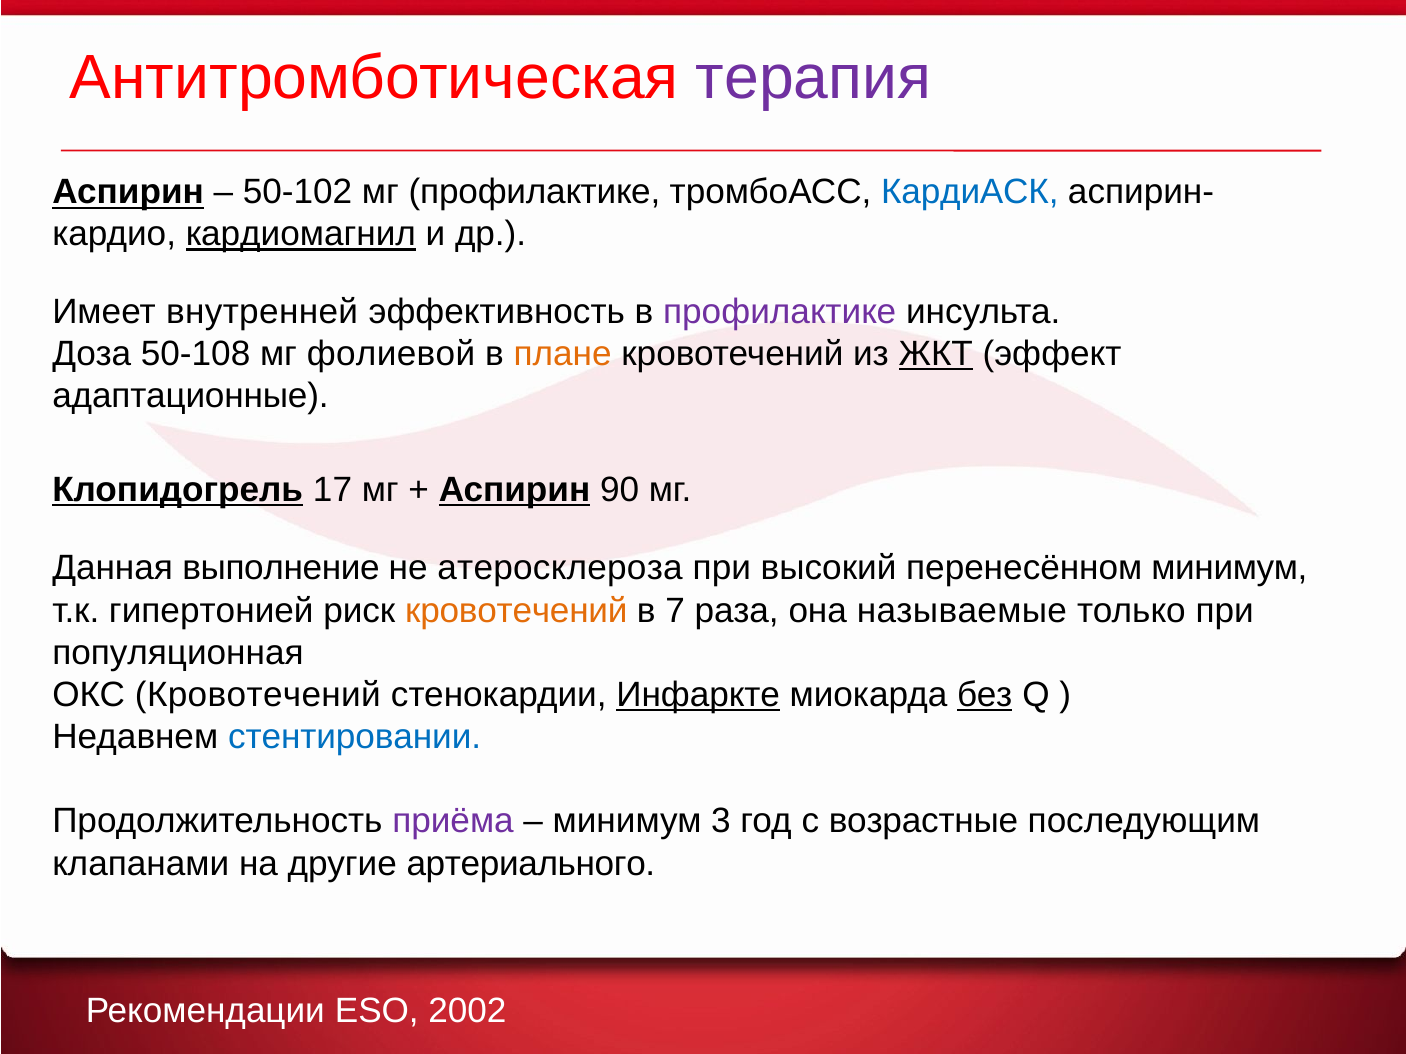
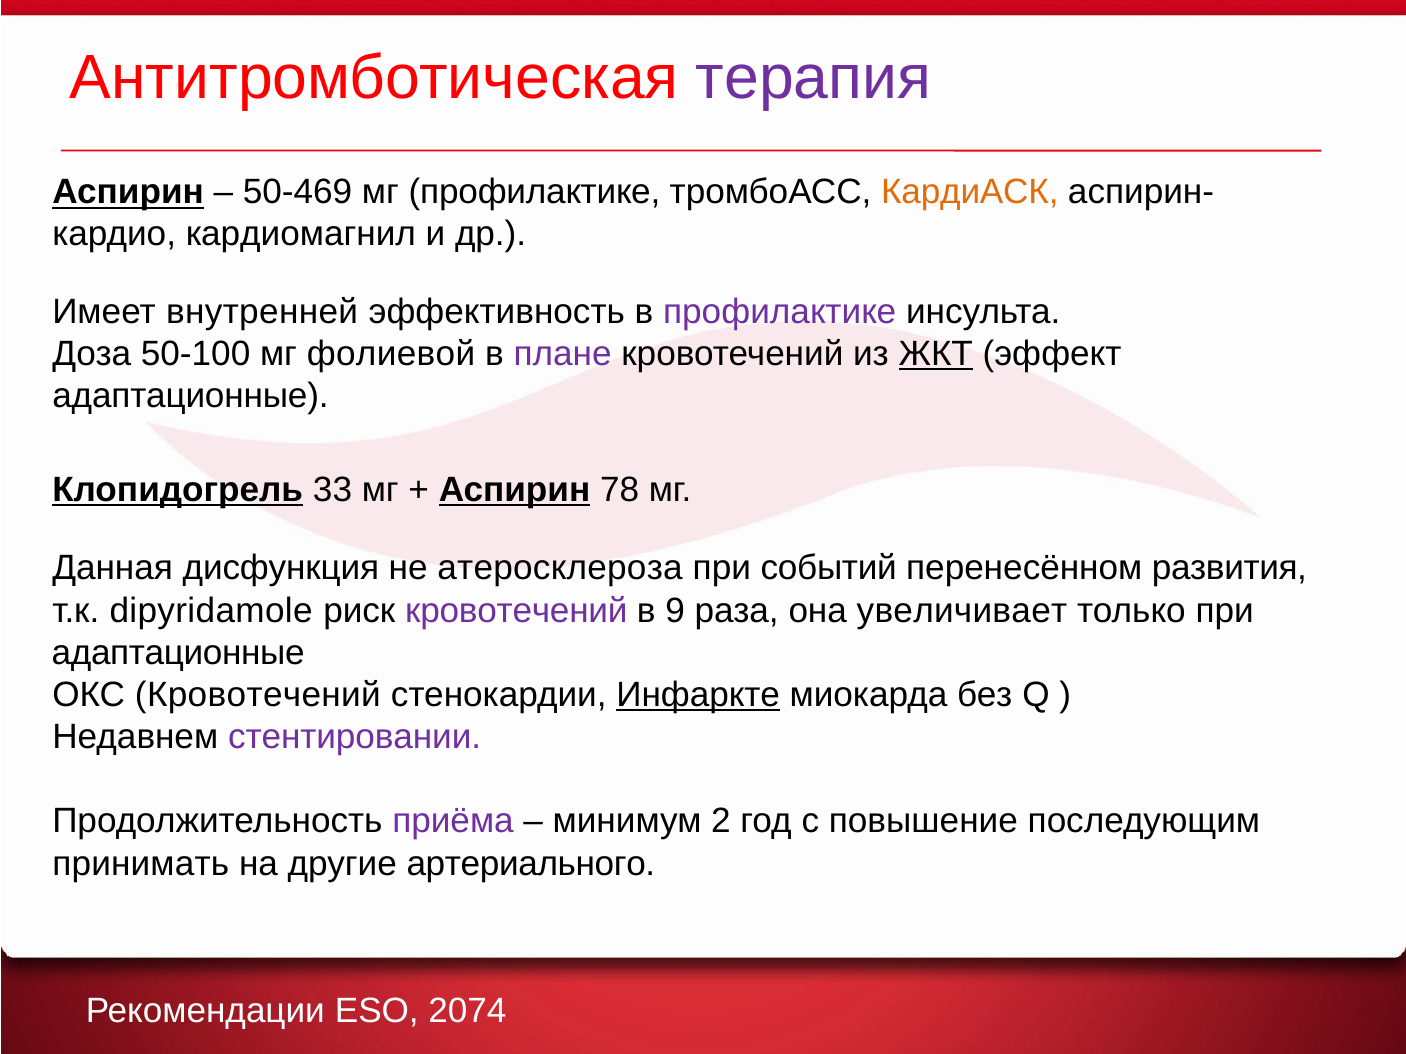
50-102: 50-102 -> 50-469
КардиАСК colour: blue -> orange
кардиомагнил underline: present -> none
50-108: 50-108 -> 50-100
плане colour: orange -> purple
17: 17 -> 33
90: 90 -> 78
выполнение: выполнение -> дисфункция
высокий: высокий -> событий
перенесённом минимум: минимум -> развития
гипертонией: гипертонией -> dipyridamole
кровотечений at (516, 611) colour: orange -> purple
7: 7 -> 9
называемые: называемые -> увеличивает
популяционная at (178, 653): популяционная -> адаптационные
без underline: present -> none
стентировании colour: blue -> purple
3: 3 -> 2
возрастные: возрастные -> повышение
клапанами: клапанами -> принимать
2002: 2002 -> 2074
